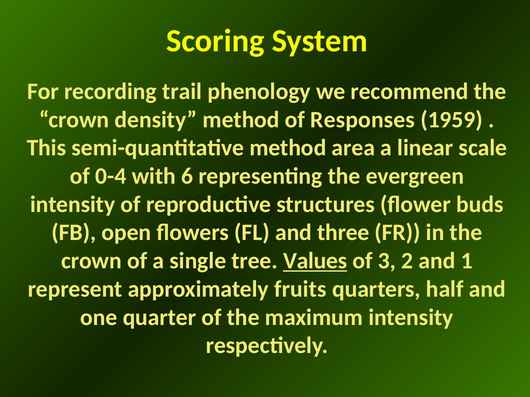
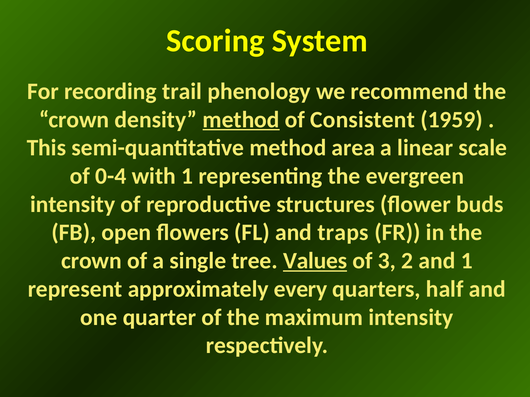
method at (241, 120) underline: none -> present
Responses: Responses -> Consistent
with 6: 6 -> 1
three: three -> traps
fruits: fruits -> every
